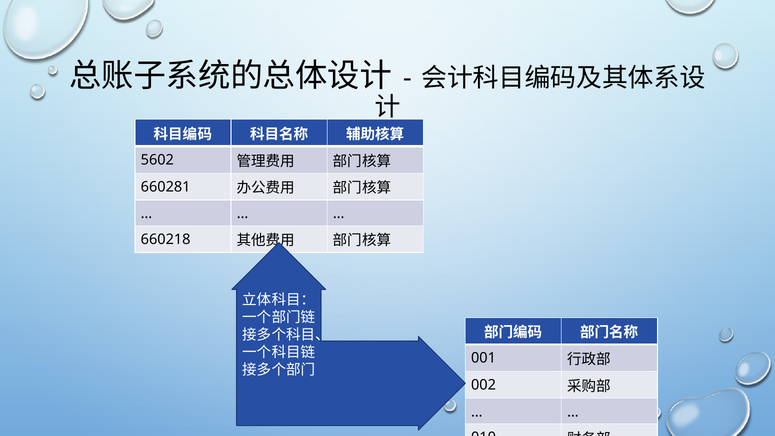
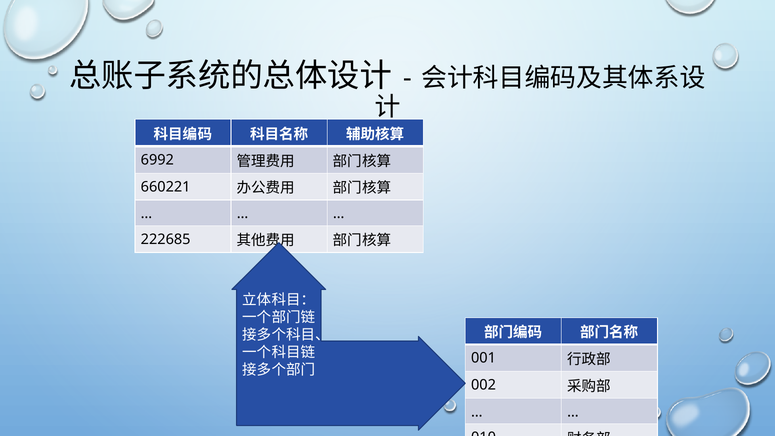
5602: 5602 -> 6992
660281: 660281 -> 660221
660218: 660218 -> 222685
